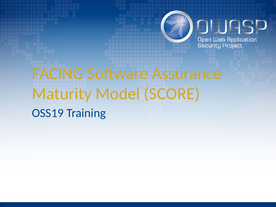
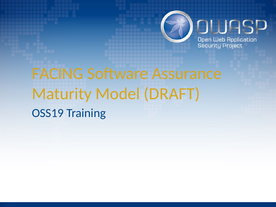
SCORE: SCORE -> DRAFT
